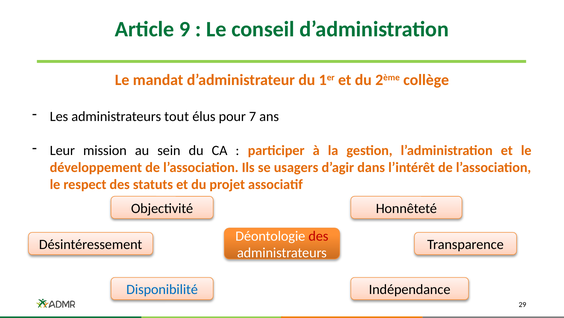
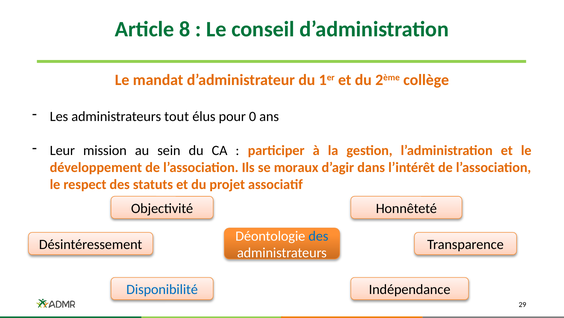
9: 9 -> 8
7: 7 -> 0
usagers: usagers -> moraux
des at (318, 235) colour: red -> blue
